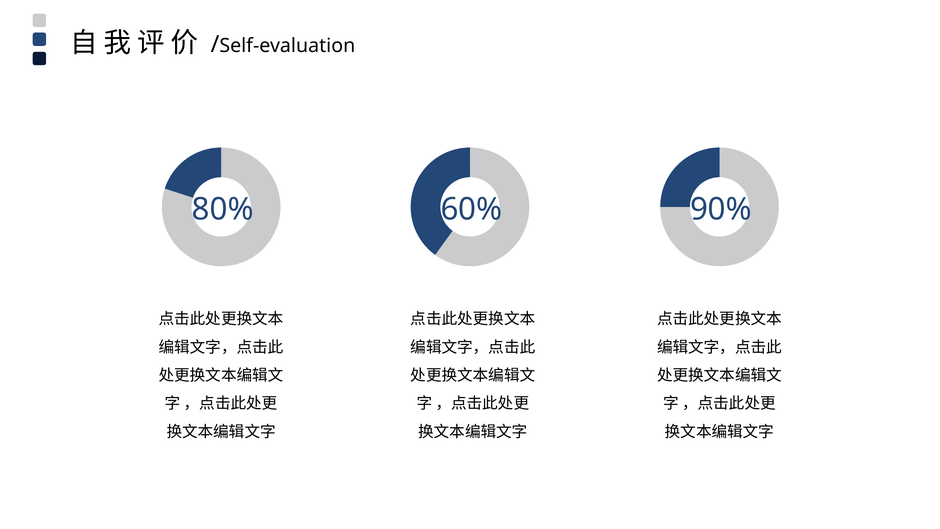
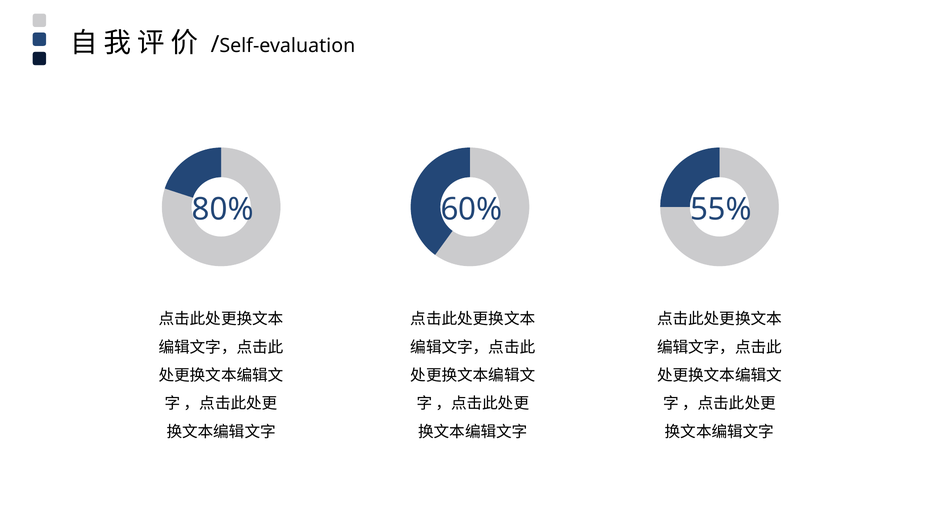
90%: 90% -> 55%
